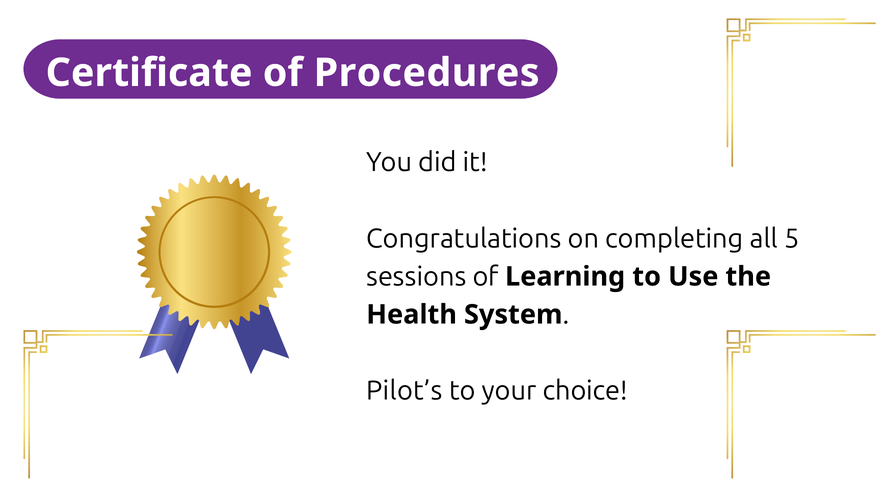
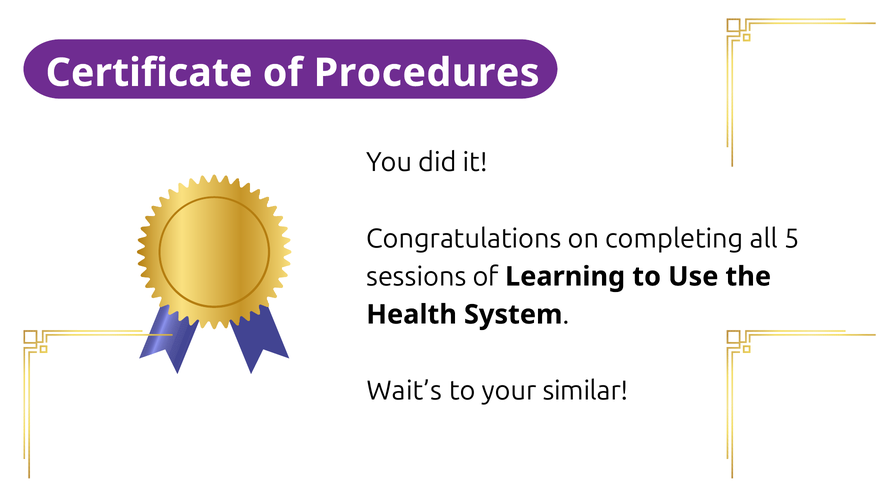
Pilot’s: Pilot’s -> Wait’s
choice: choice -> similar
